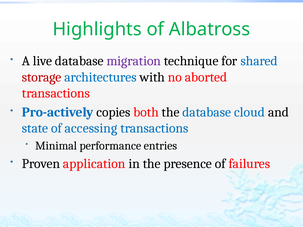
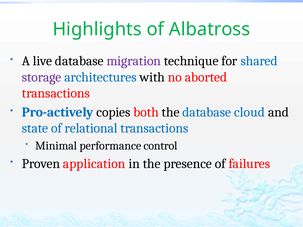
storage colour: red -> purple
accessing: accessing -> relational
entries: entries -> control
